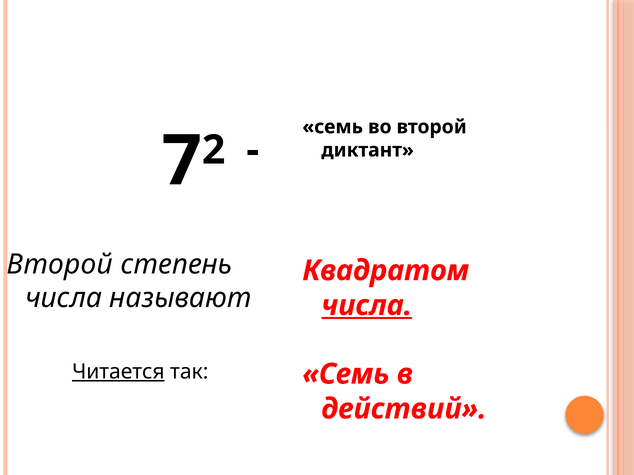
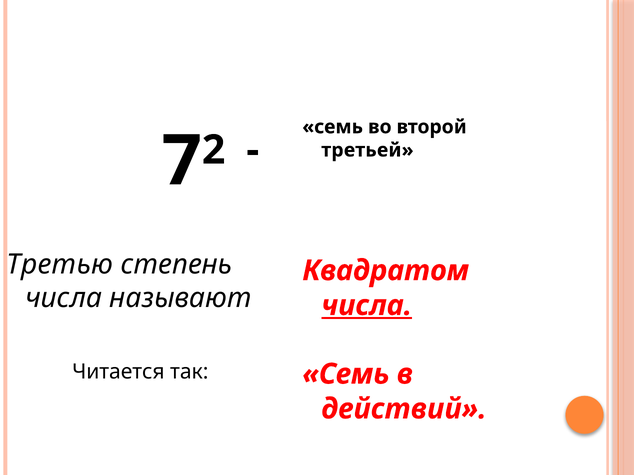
диктант: диктант -> третьей
Второй at (60, 265): Второй -> Третью
Читается underline: present -> none
